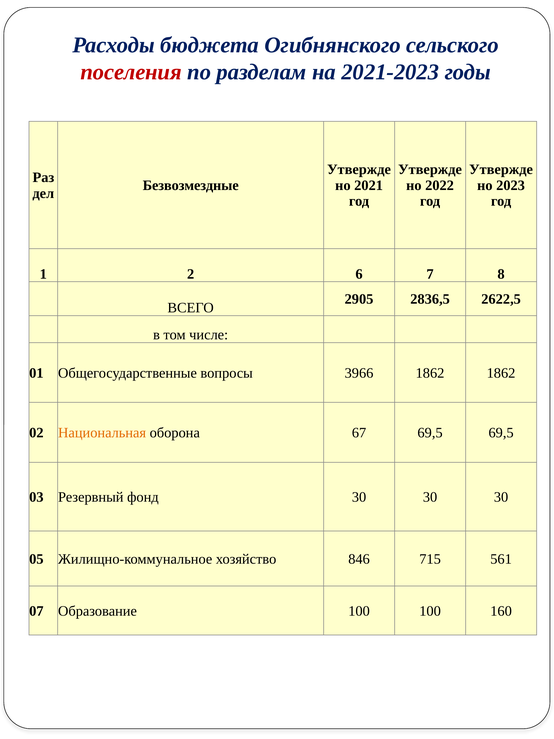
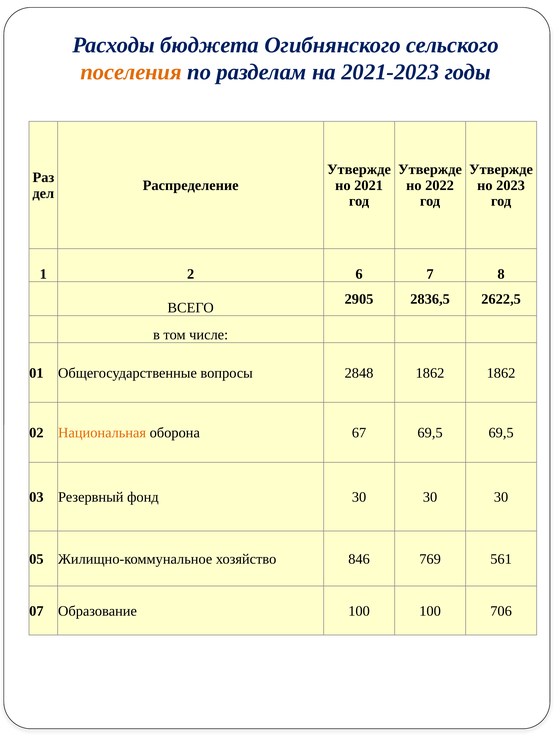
поселения colour: red -> orange
Безвозмездные: Безвозмездные -> Распределение
3966: 3966 -> 2848
715: 715 -> 769
160: 160 -> 706
